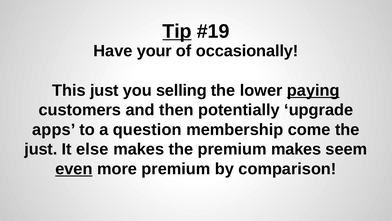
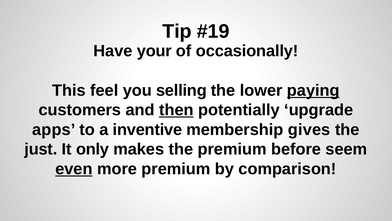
Tip underline: present -> none
This just: just -> feel
then underline: none -> present
question: question -> inventive
come: come -> gives
else: else -> only
premium makes: makes -> before
